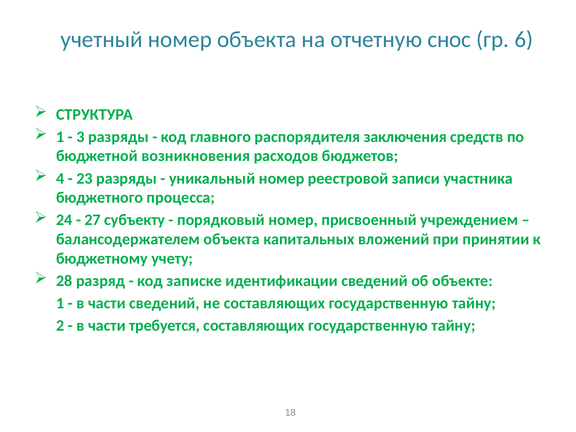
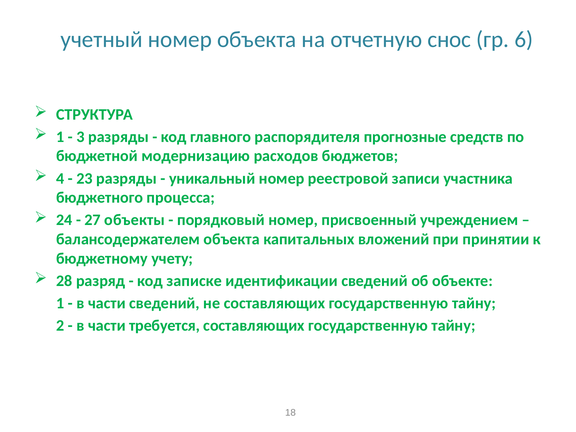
заключения: заключения -> прогнозные
возникновения: возникновения -> модернизацию
субъекту: субъекту -> объекты
